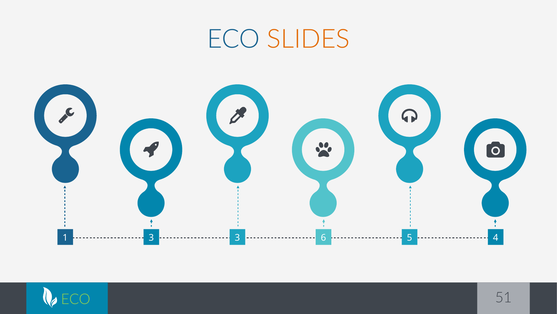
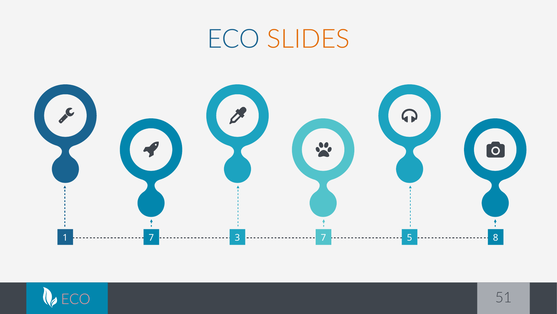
1 3: 3 -> 7
3 6: 6 -> 7
4: 4 -> 8
ECO at (76, 299) colour: light green -> pink
